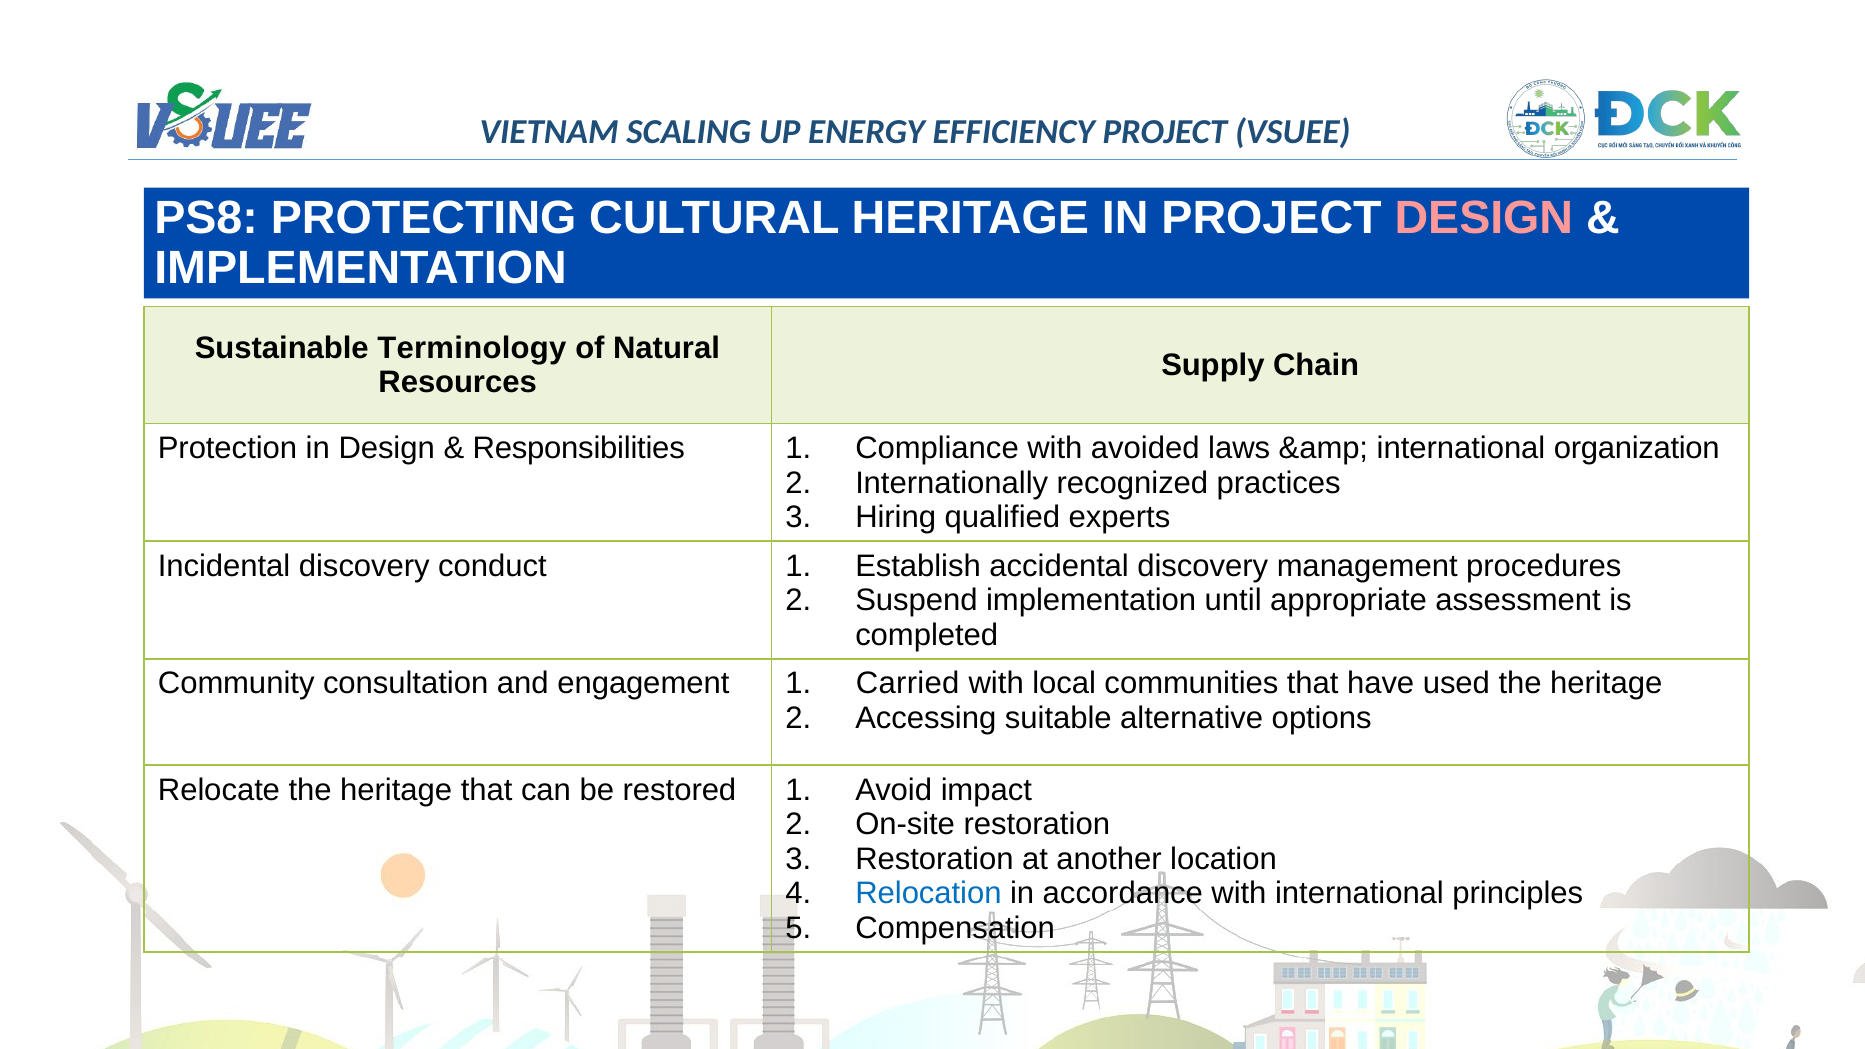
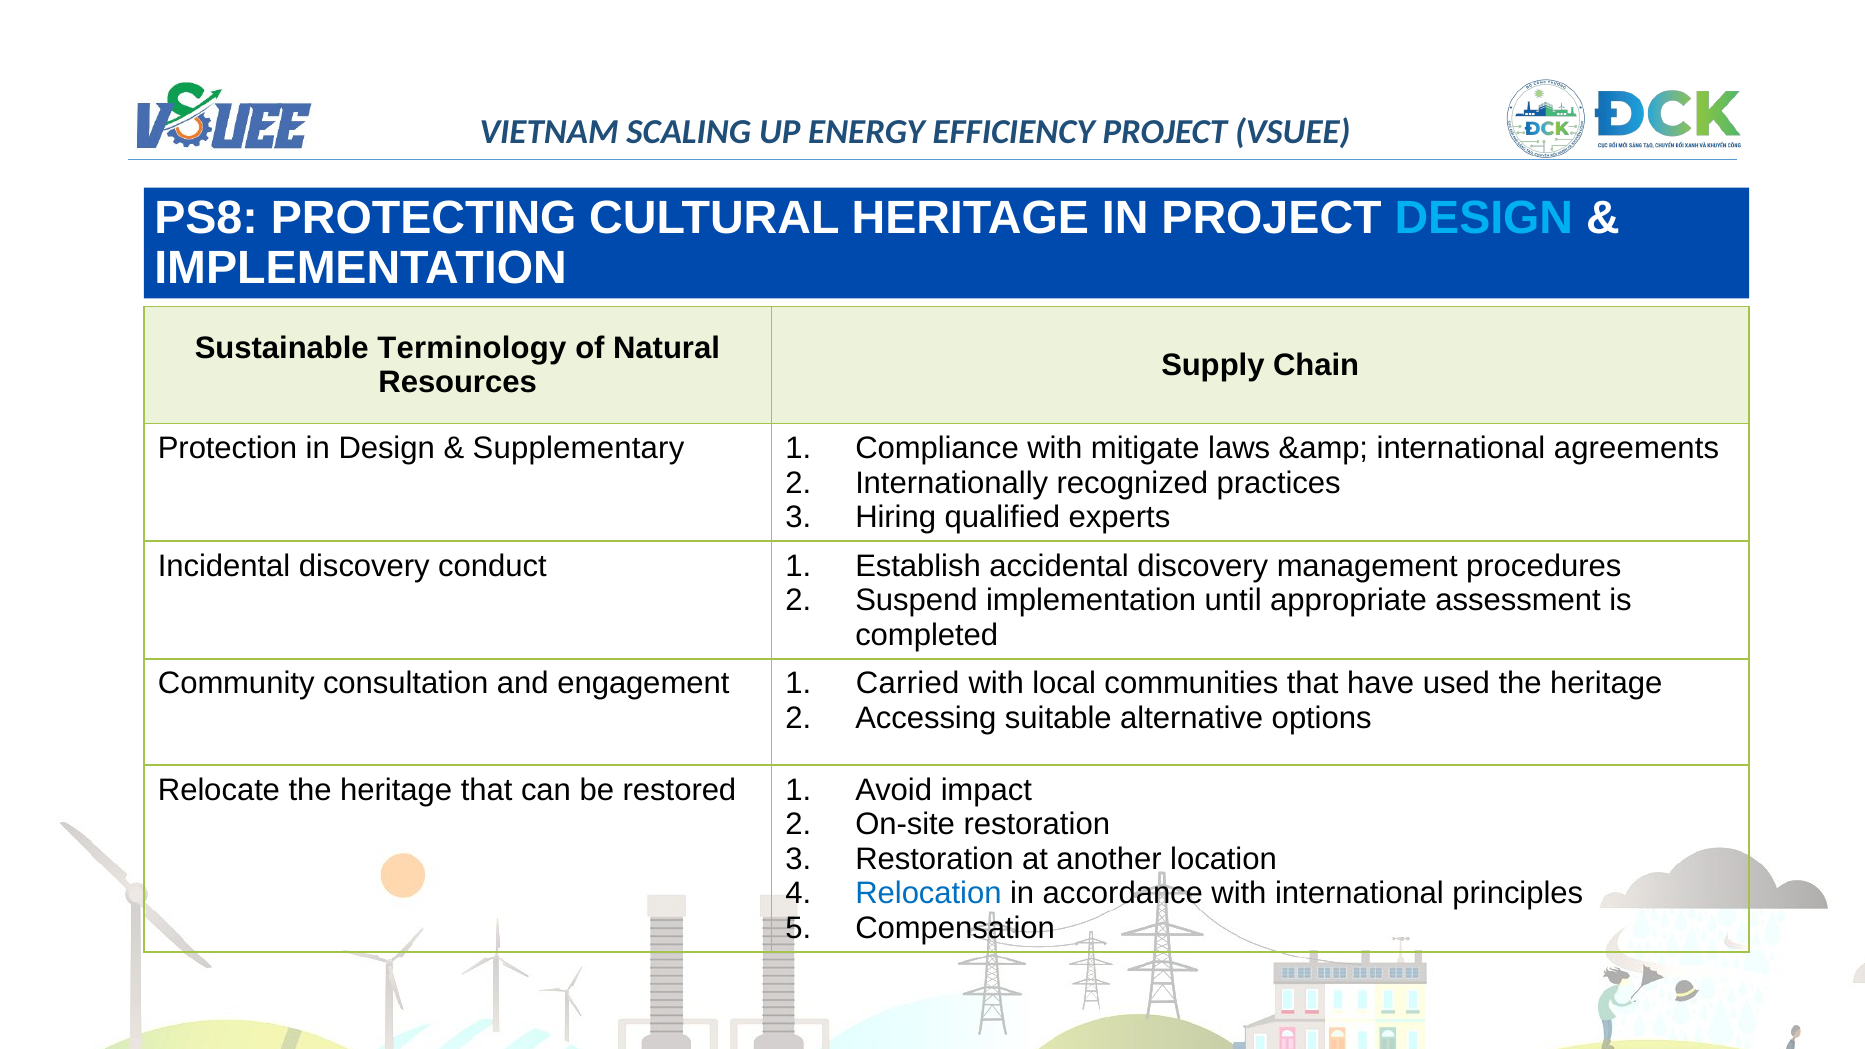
DESIGN at (1484, 218) colour: pink -> light blue
Responsibilities: Responsibilities -> Supplementary
avoided: avoided -> mitigate
organization: organization -> agreements
